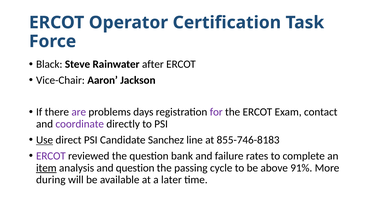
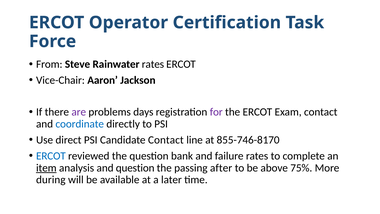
Black: Black -> From
Rainwater after: after -> rates
coordinate colour: purple -> blue
Use underline: present -> none
Candidate Sanchez: Sanchez -> Contact
855-746-8183: 855-746-8183 -> 855-746-8170
ERCOT at (51, 156) colour: purple -> blue
cycle: cycle -> after
91%: 91% -> 75%
